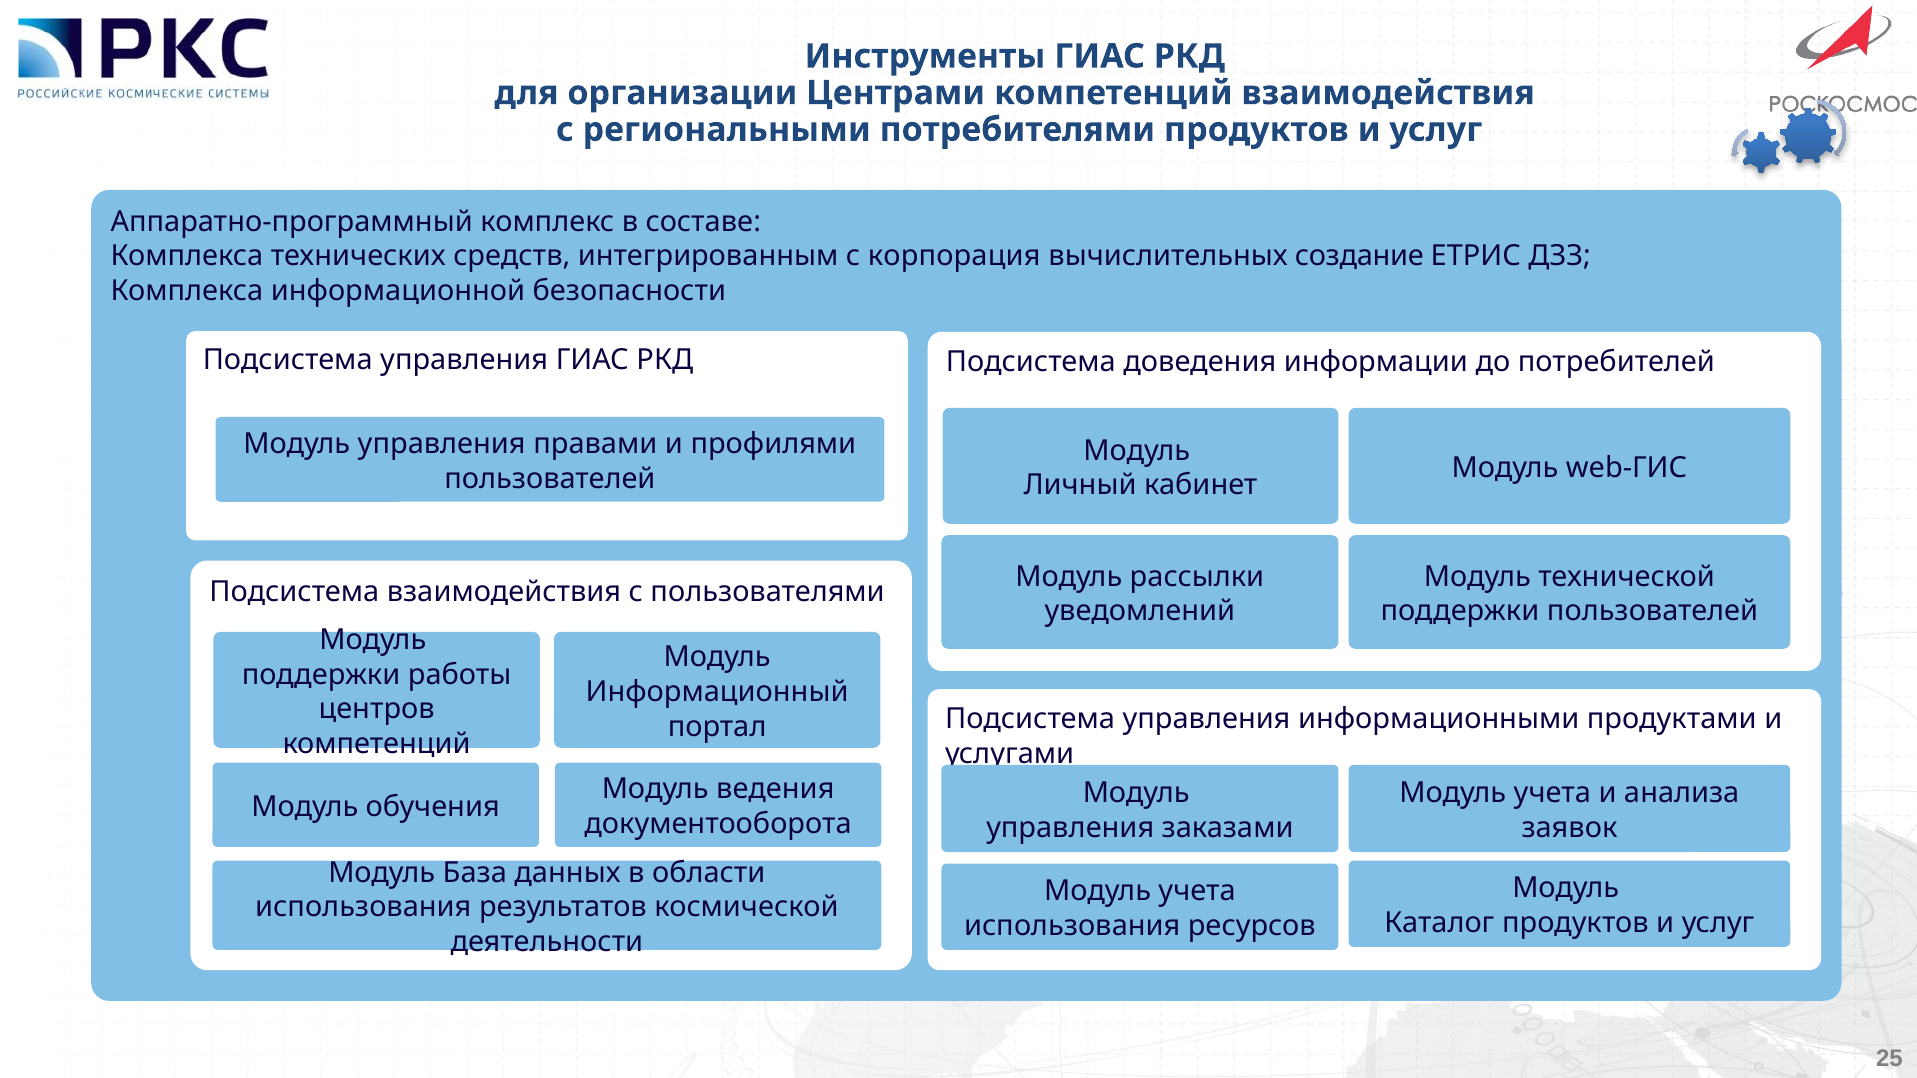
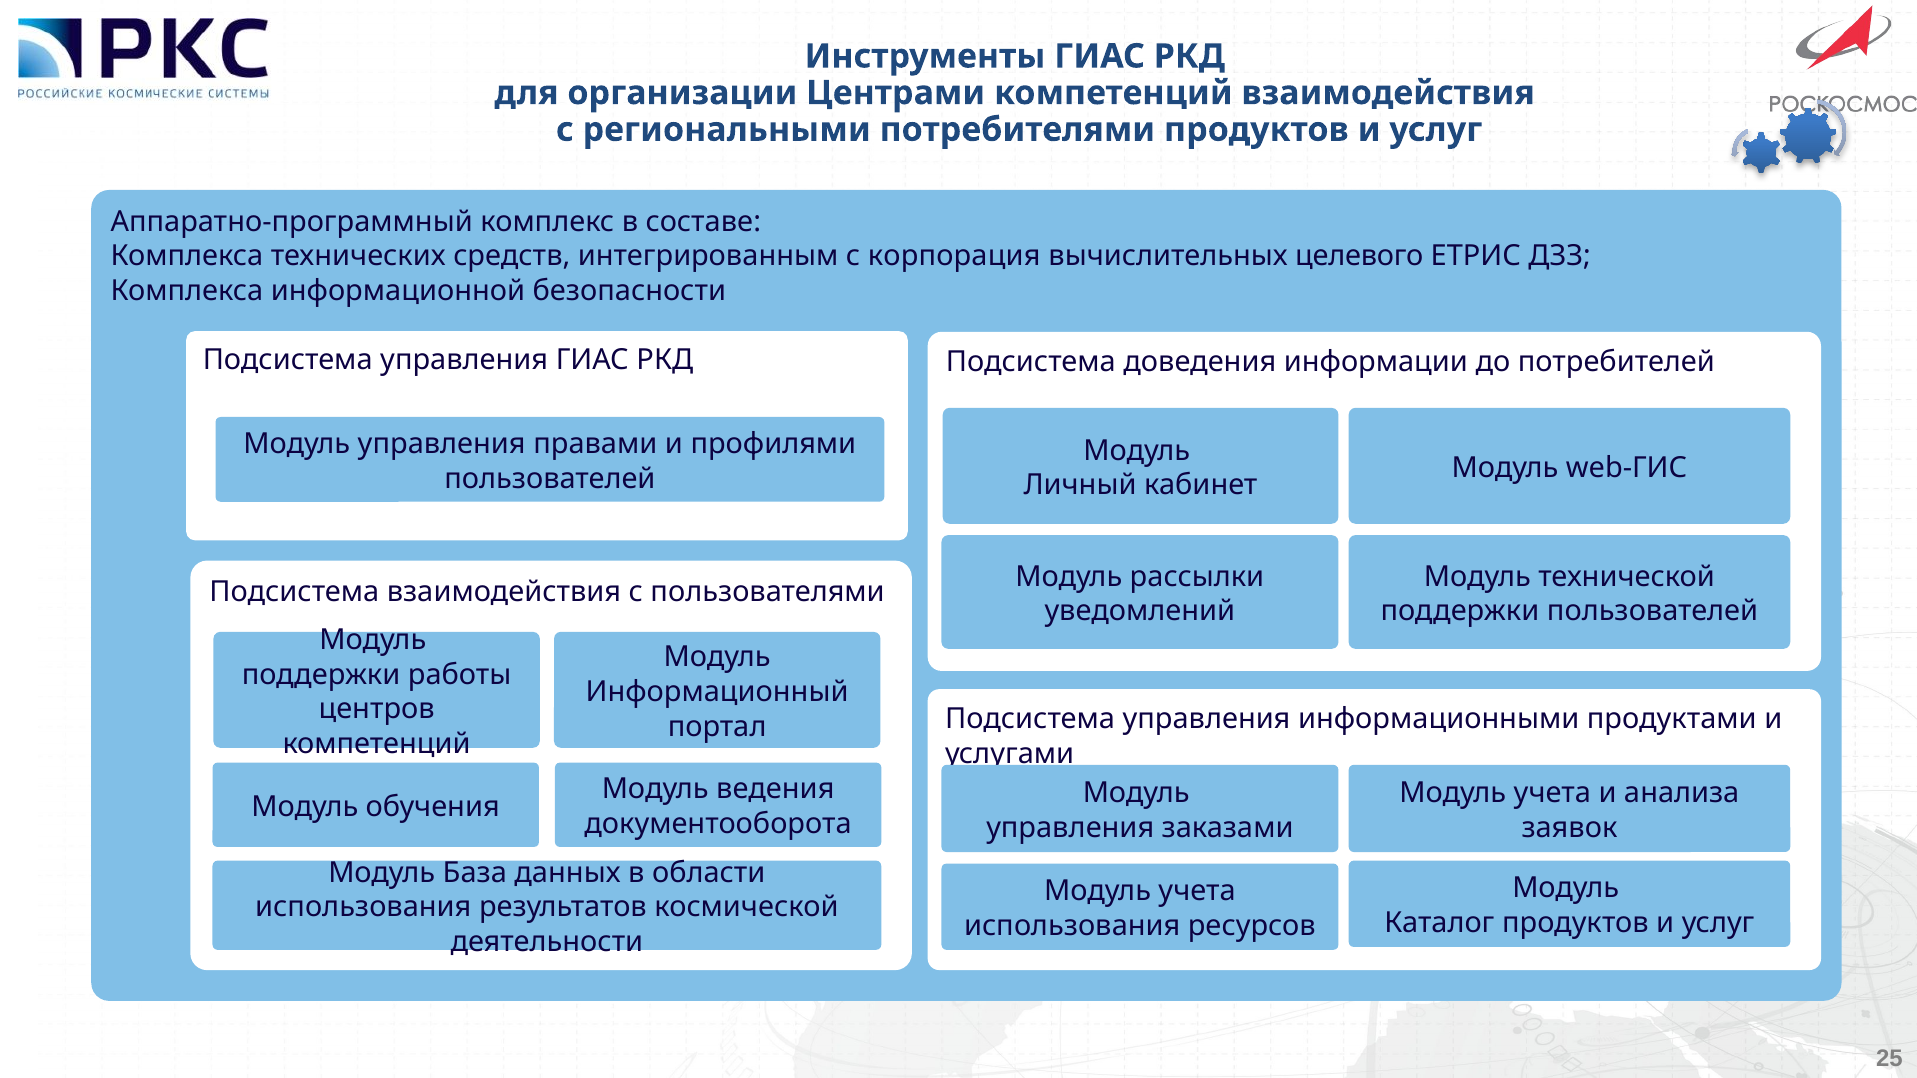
создание: создание -> целевого
